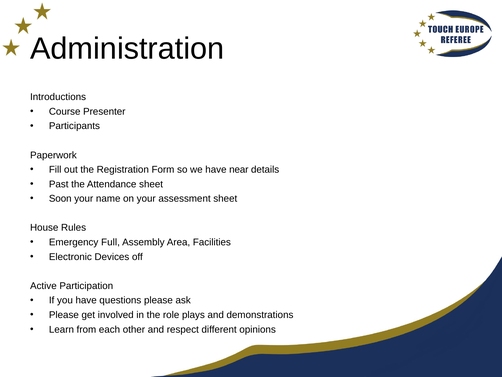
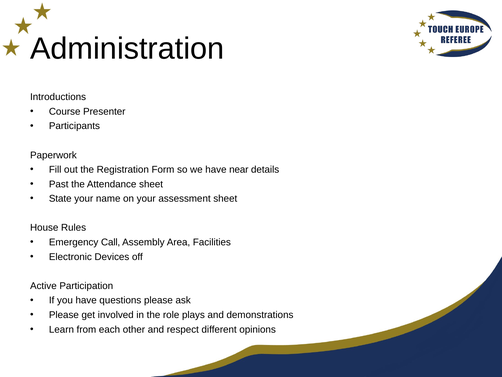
Soon: Soon -> State
Full: Full -> Call
